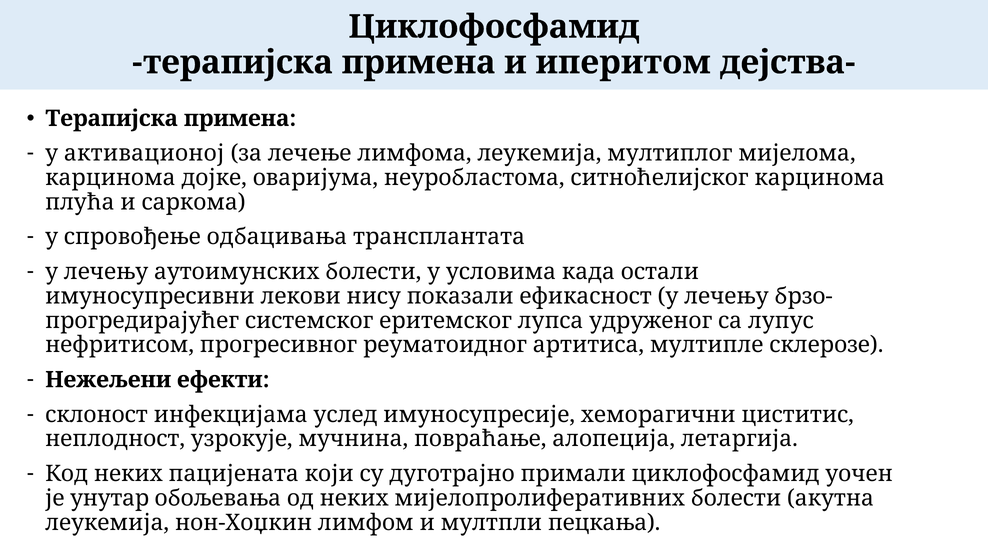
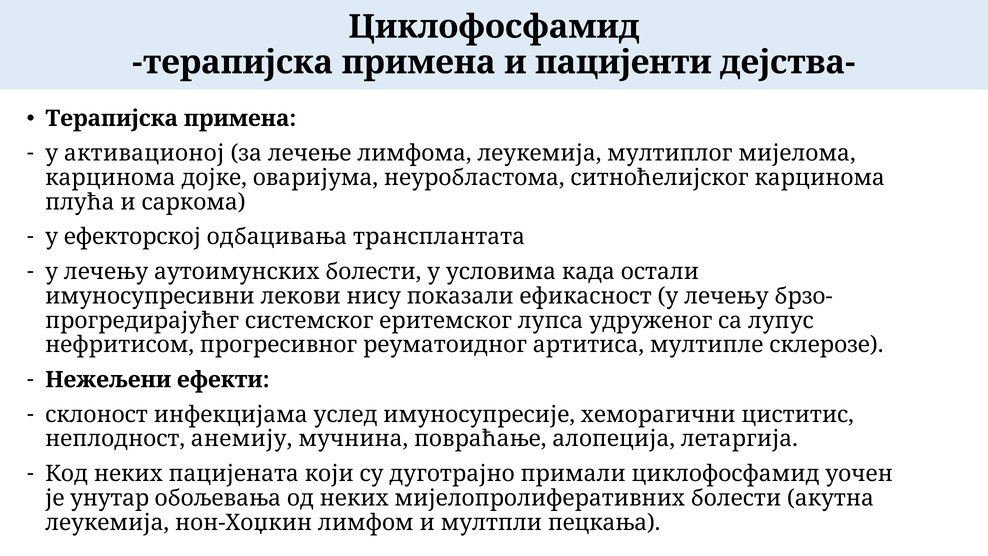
иперитом: иперитом -> пацијенти
спровођење: спровођење -> ефекторској
узрокује: узрокује -> анемију
